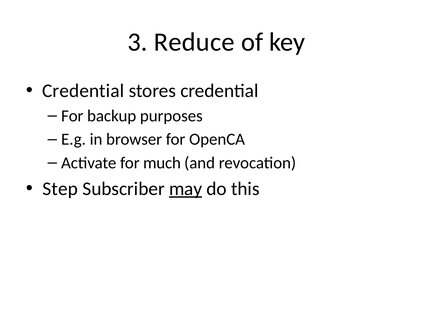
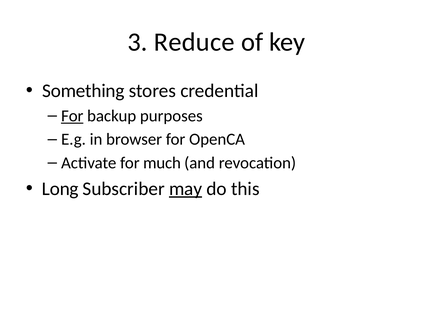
Credential at (83, 91): Credential -> Something
For at (72, 116) underline: none -> present
Step: Step -> Long
